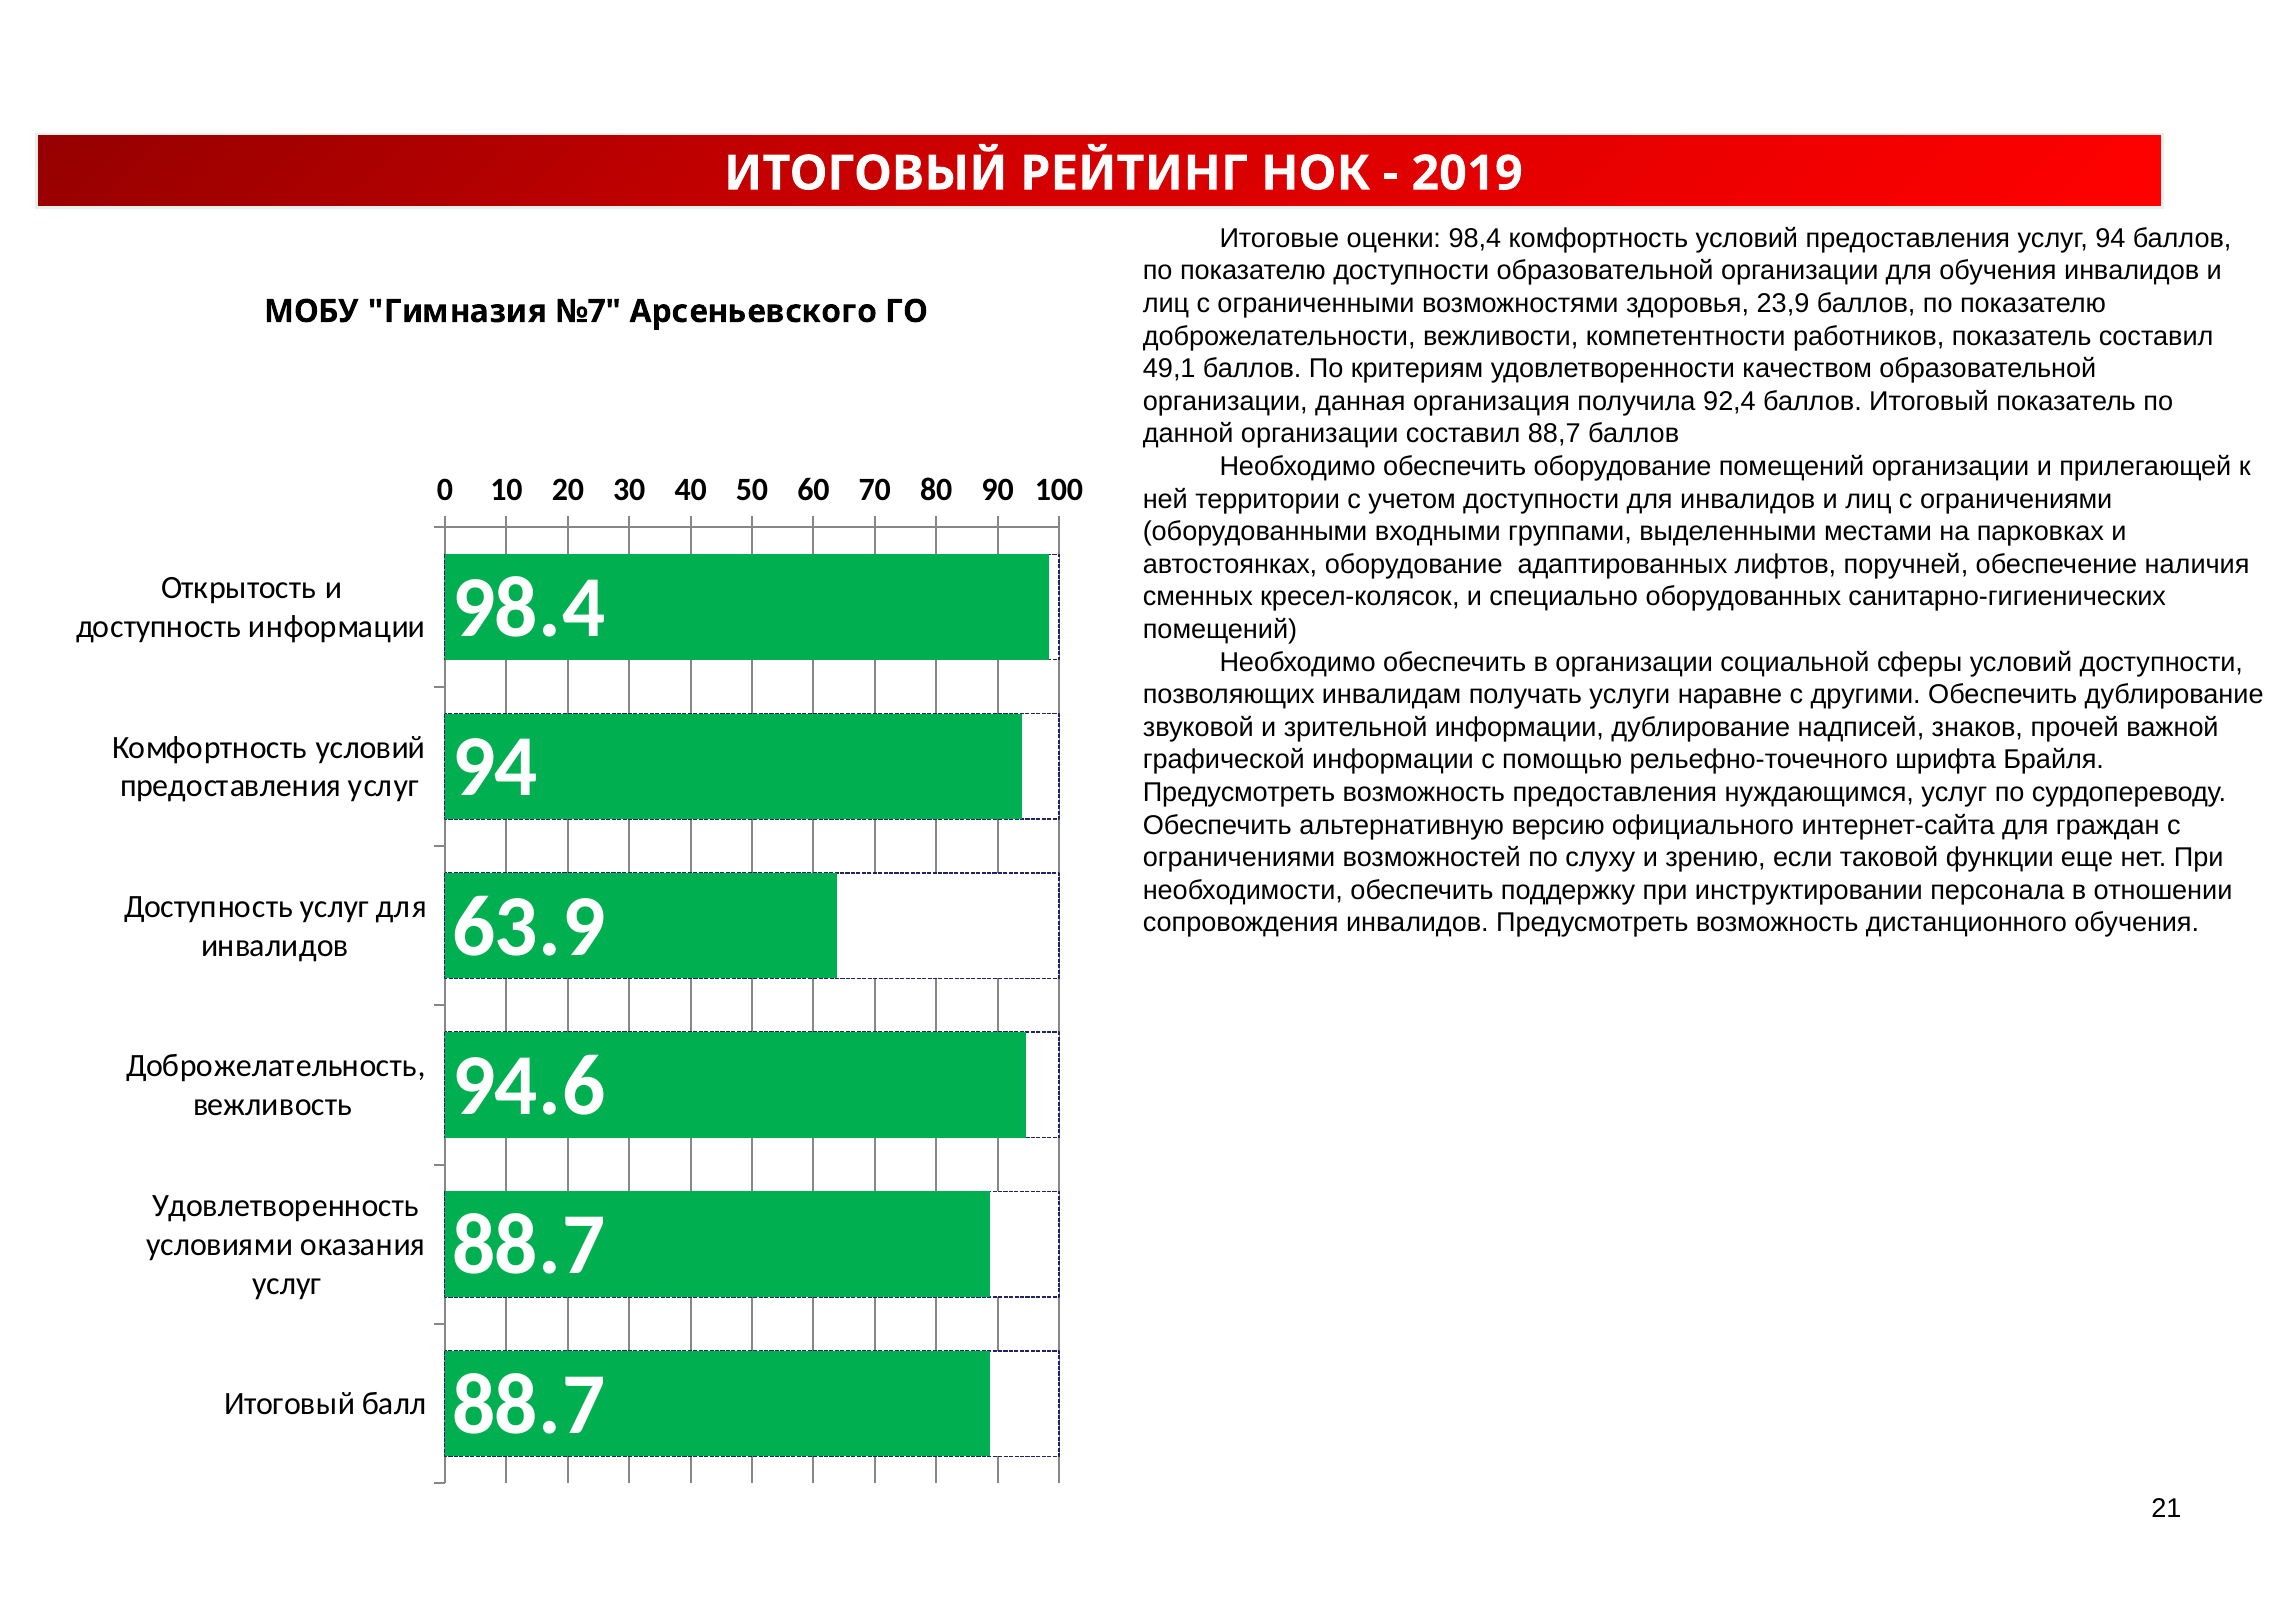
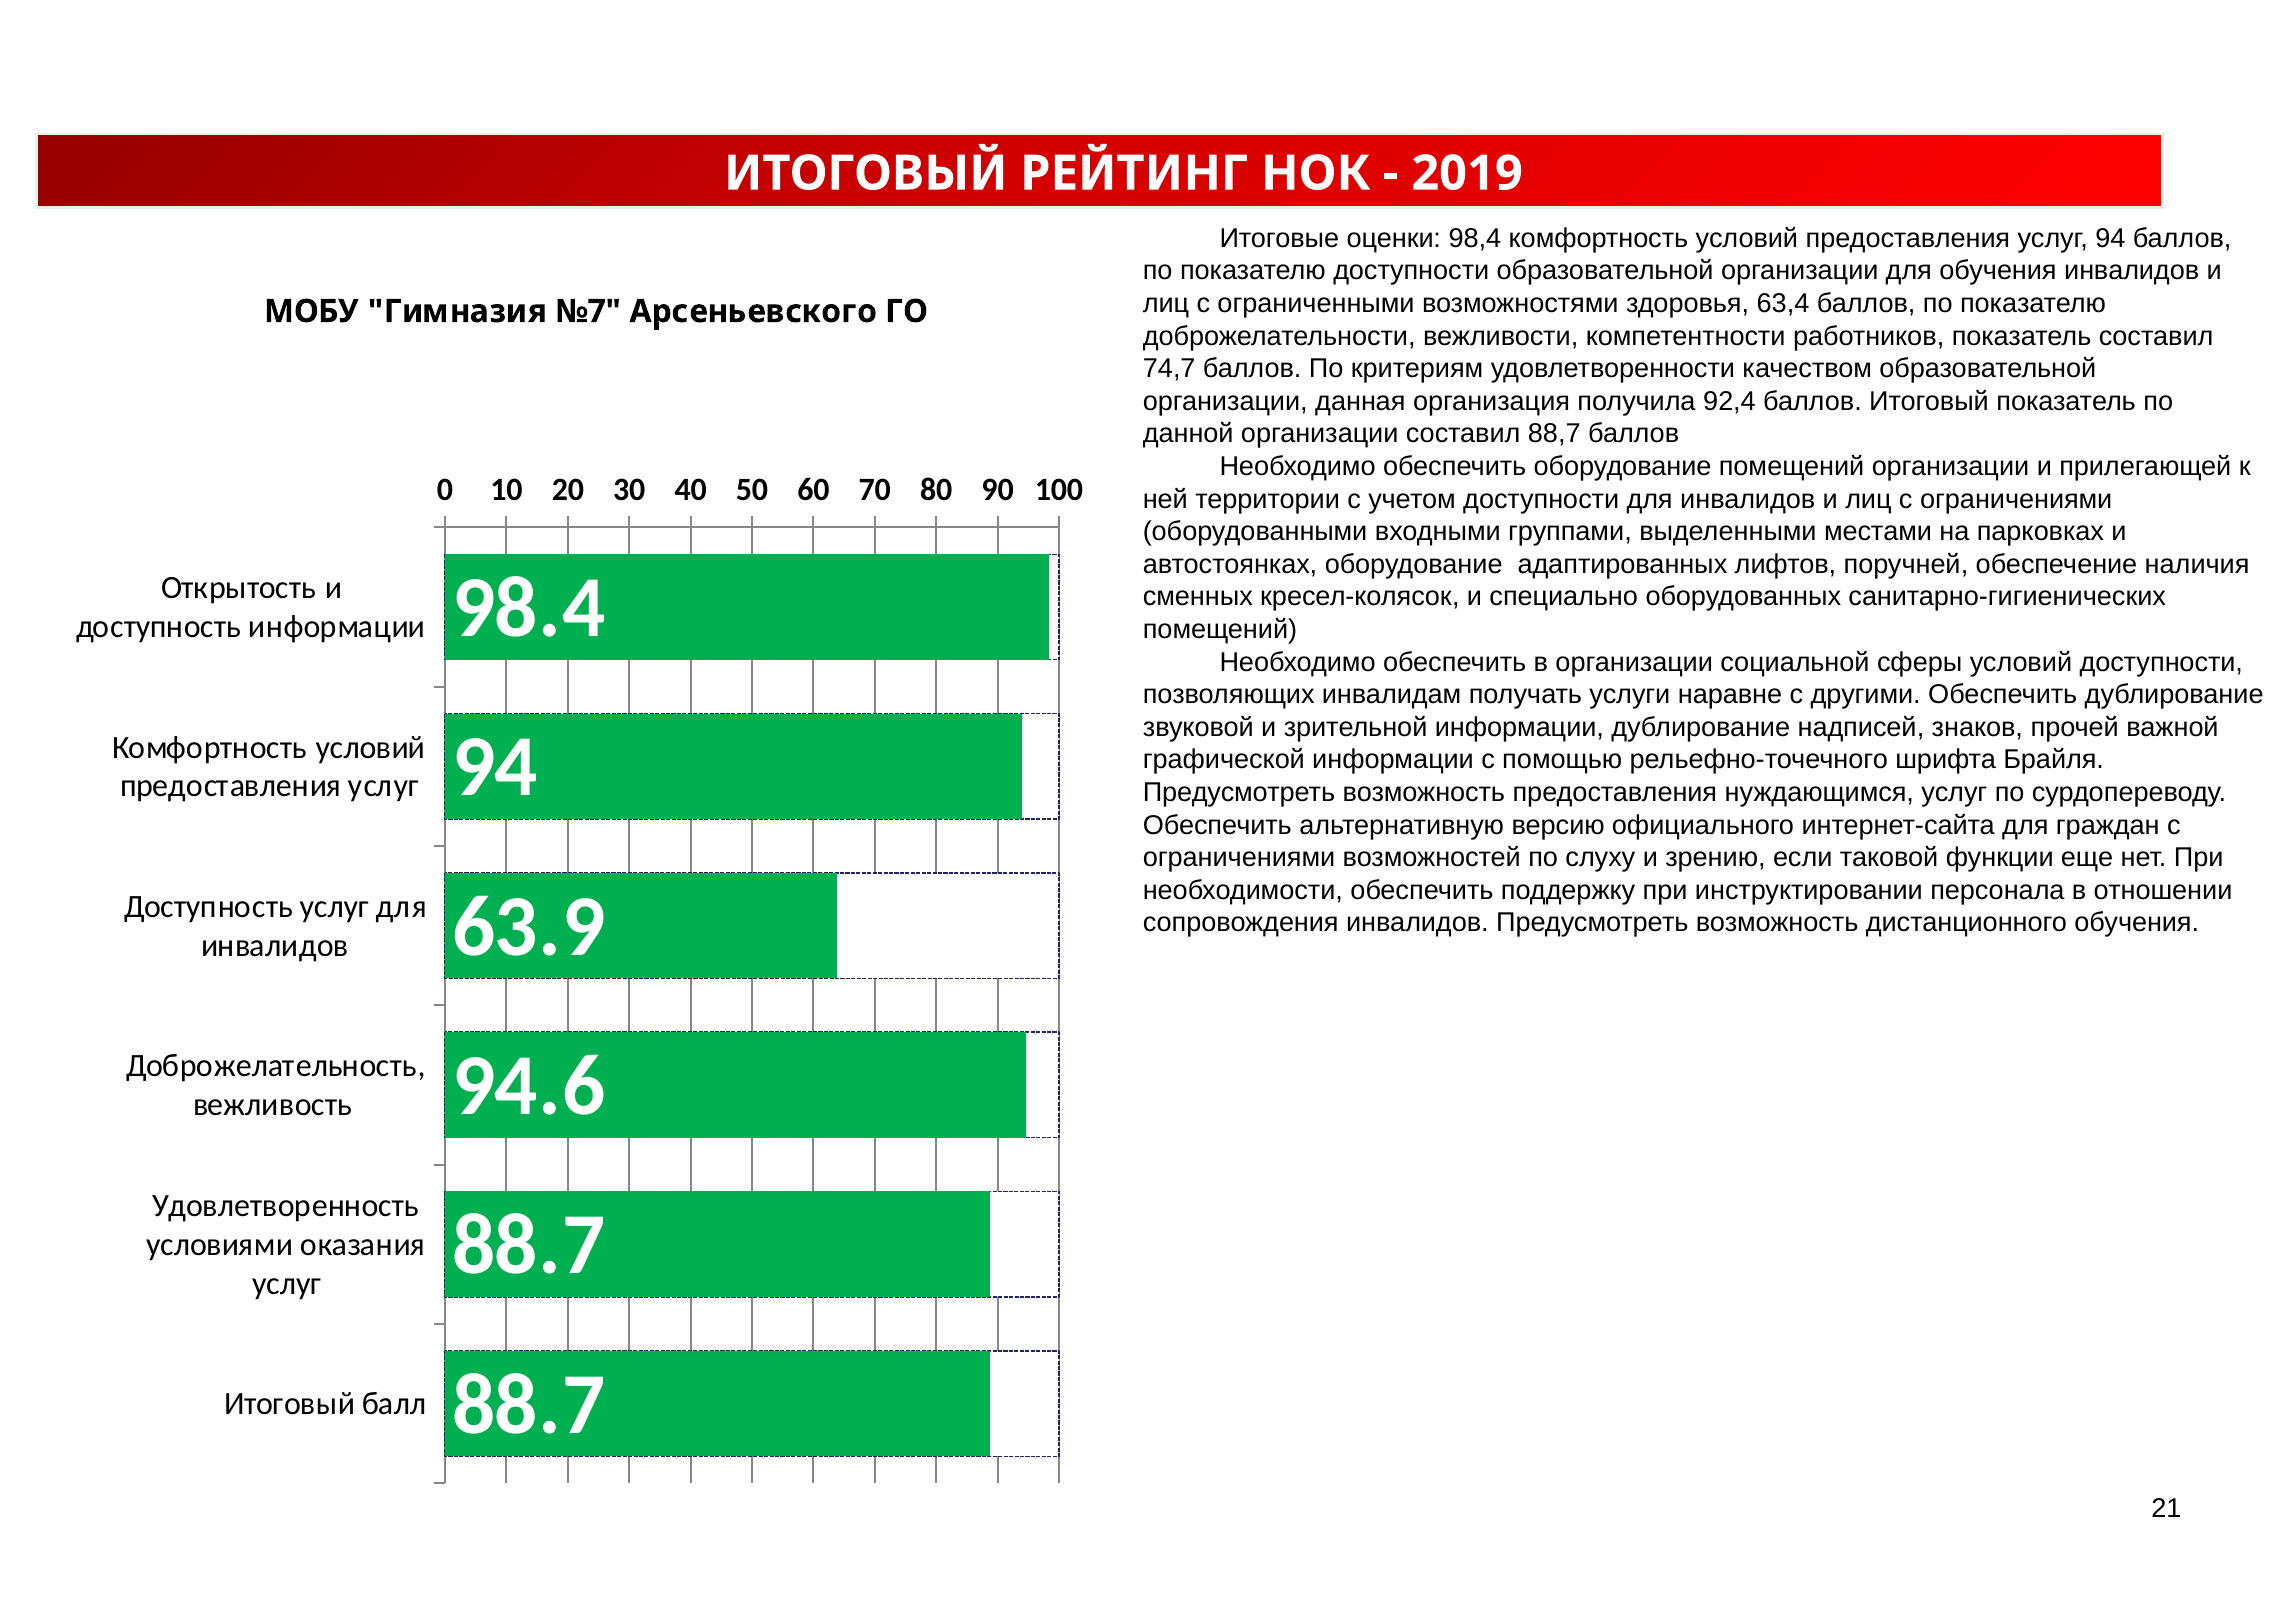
23,9: 23,9 -> 63,4
49,1: 49,1 -> 74,7
